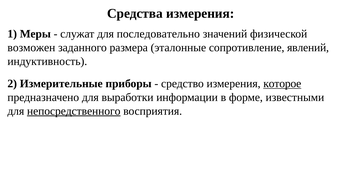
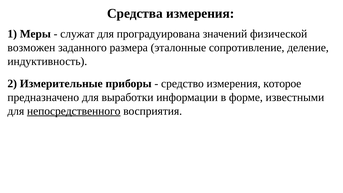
последовательно: последовательно -> проградуирована
явлений: явлений -> деление
которое underline: present -> none
